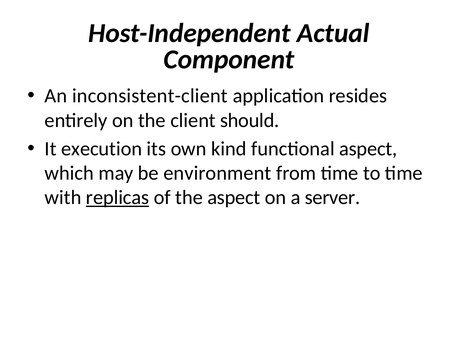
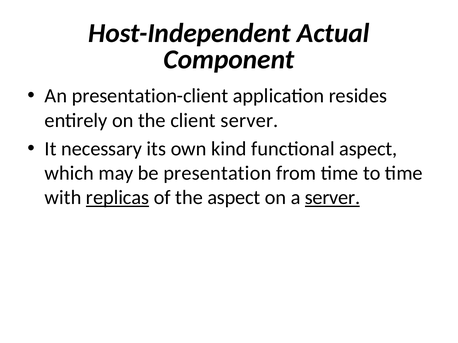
inconsistent-client: inconsistent-client -> presentation-client
client should: should -> server
execution: execution -> necessary
environment: environment -> presentation
server at (332, 198) underline: none -> present
